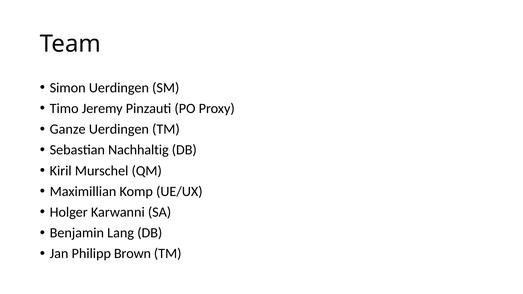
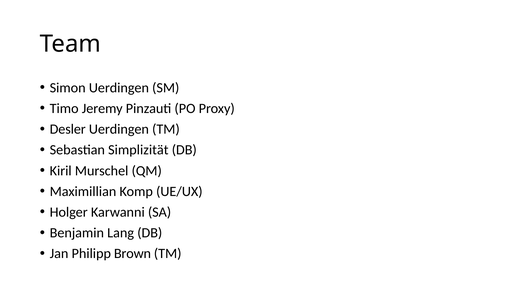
Ganze: Ganze -> Desler
Nachhaltig: Nachhaltig -> Simplizität
